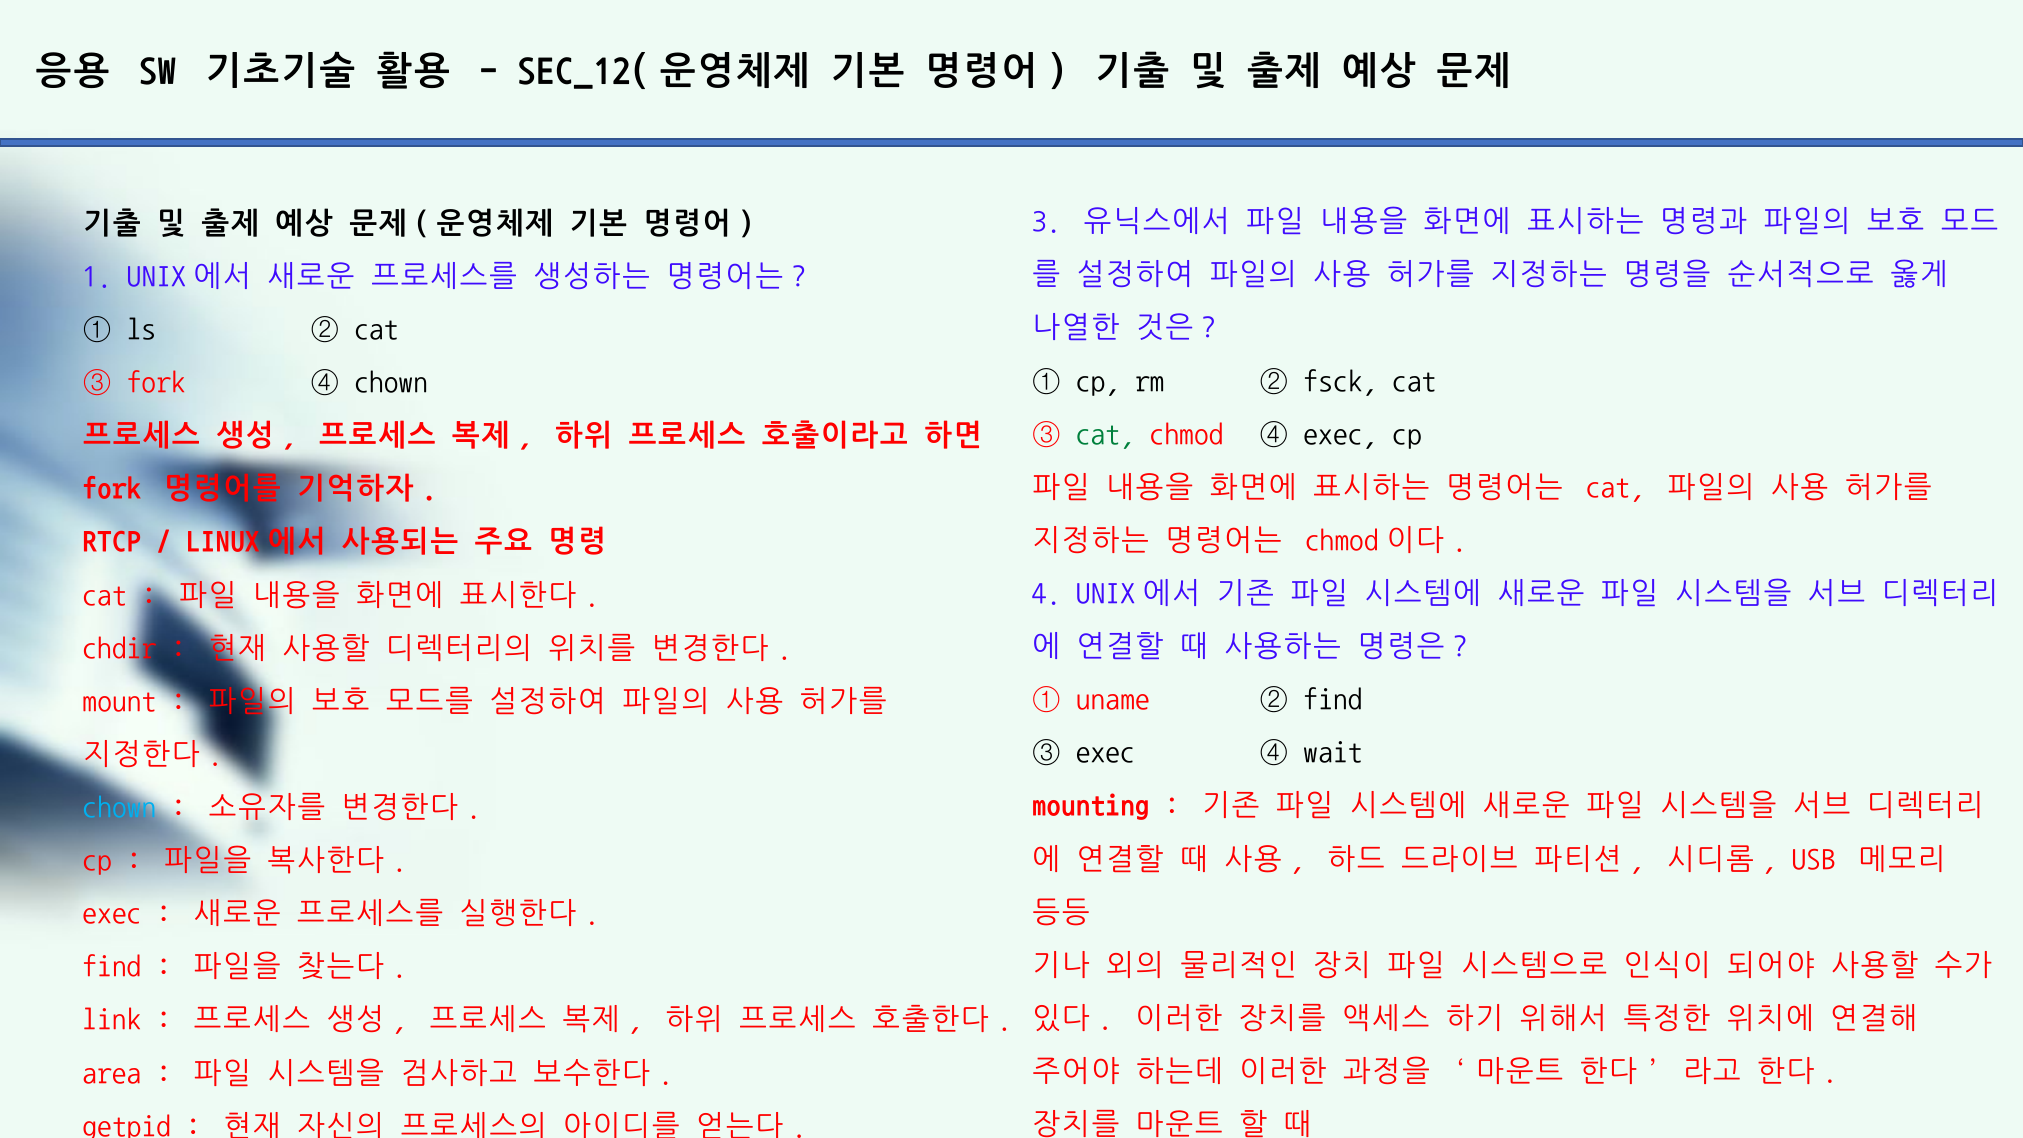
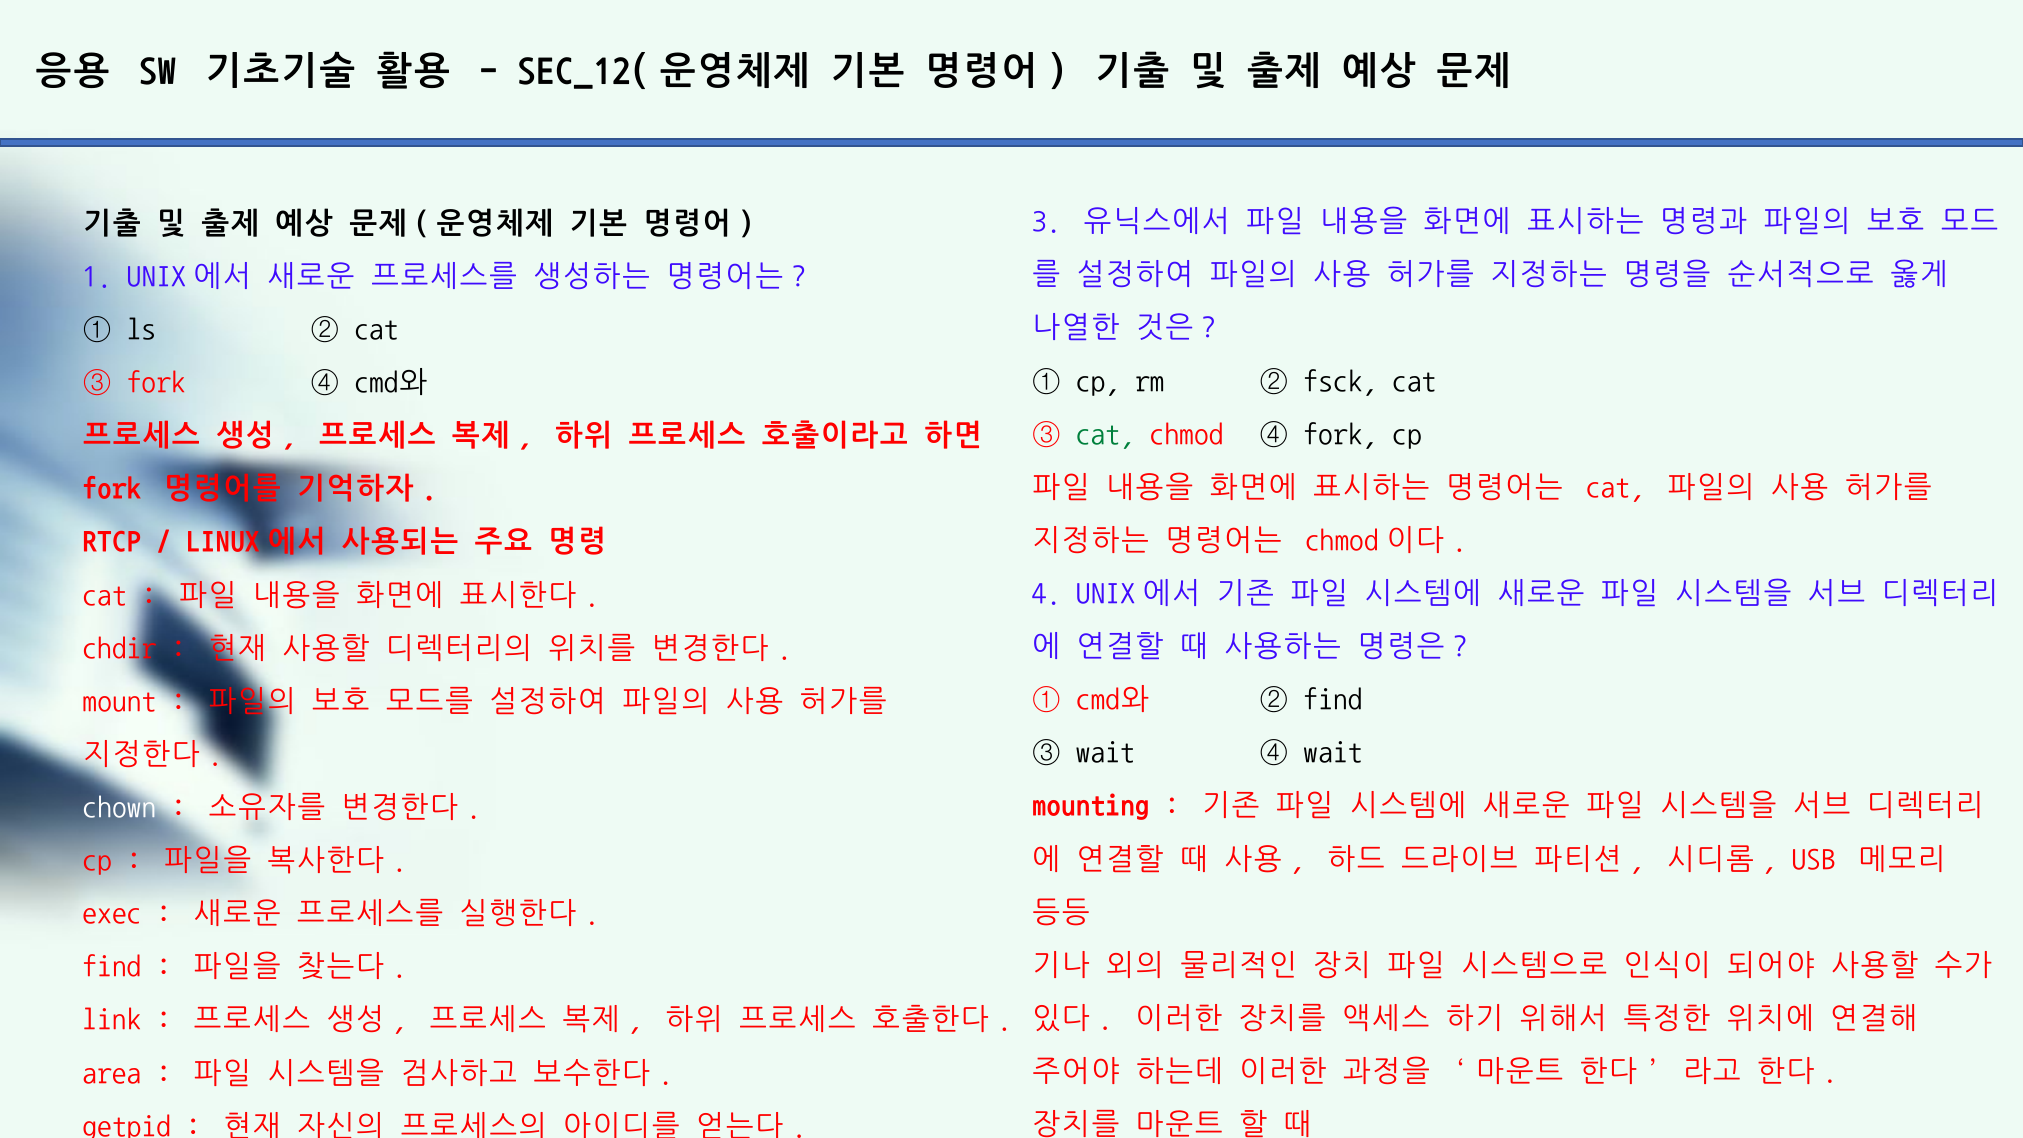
④ chown: chown -> cmd와
④ exec: exec -> fork
① uname: uname -> cmd와
③ exec: exec -> wait
chown at (119, 807) colour: light blue -> white
